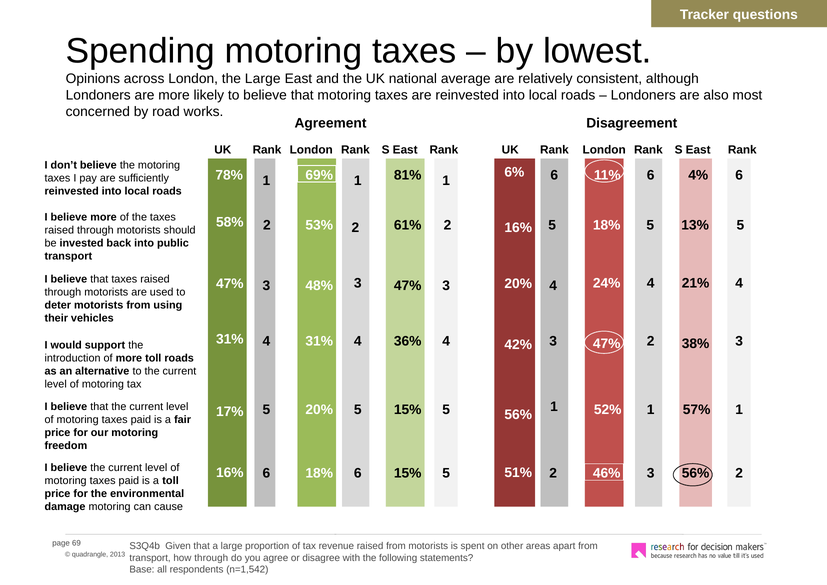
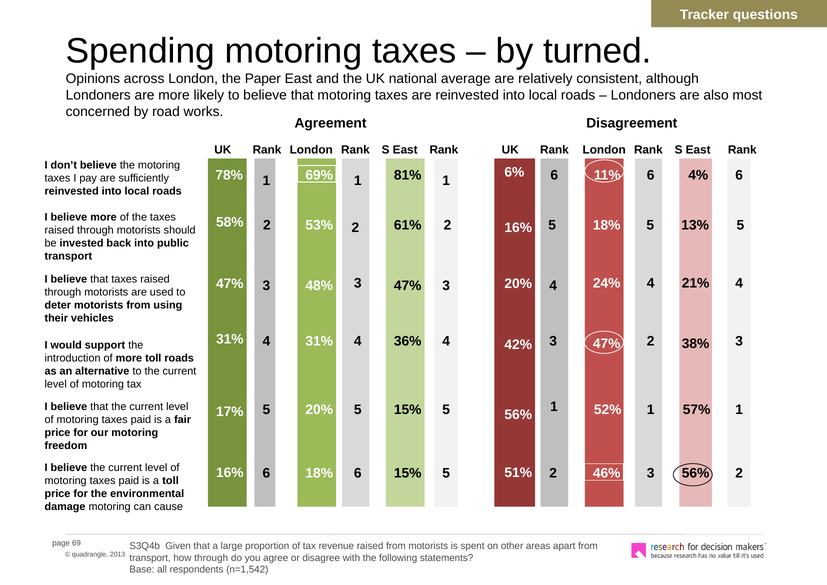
lowest: lowest -> turned
the Large: Large -> Paper
